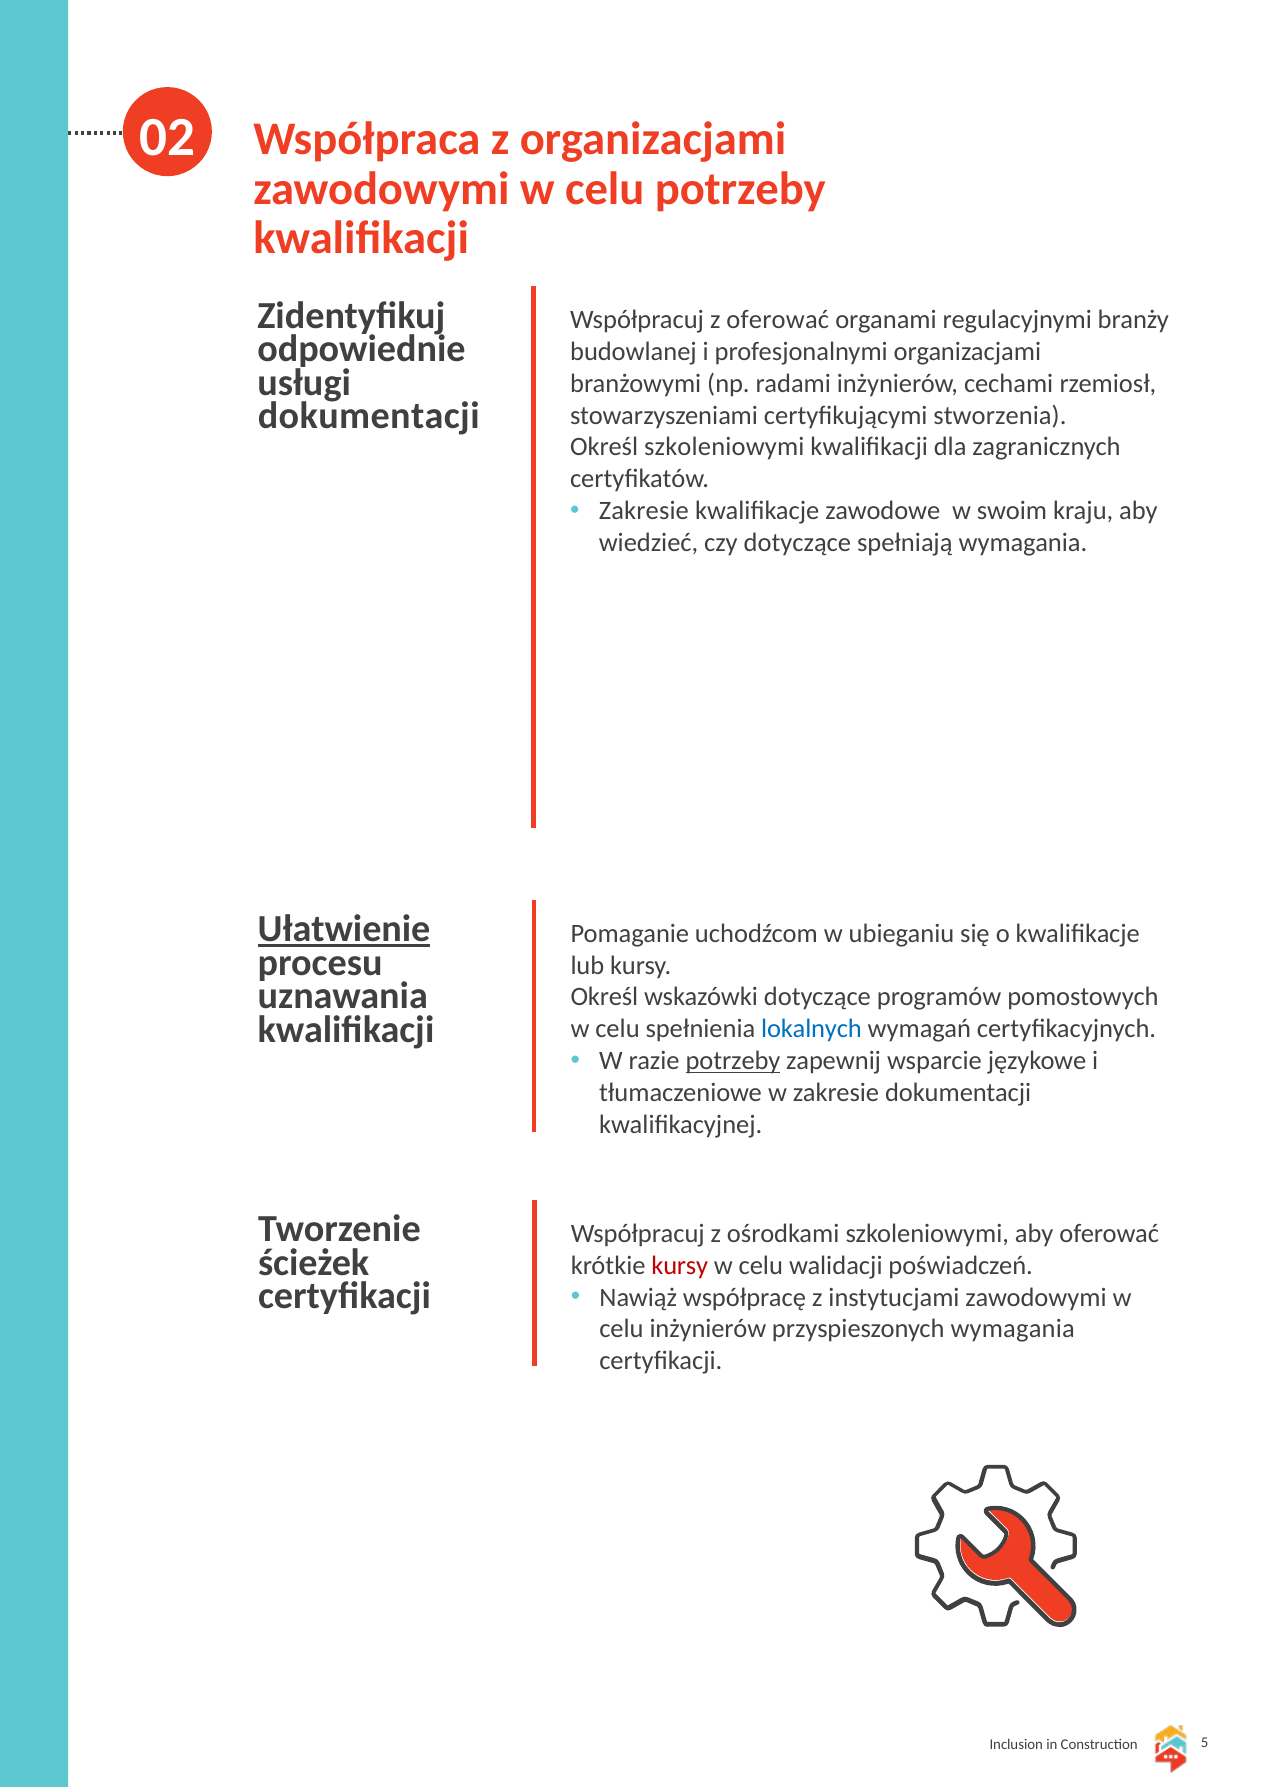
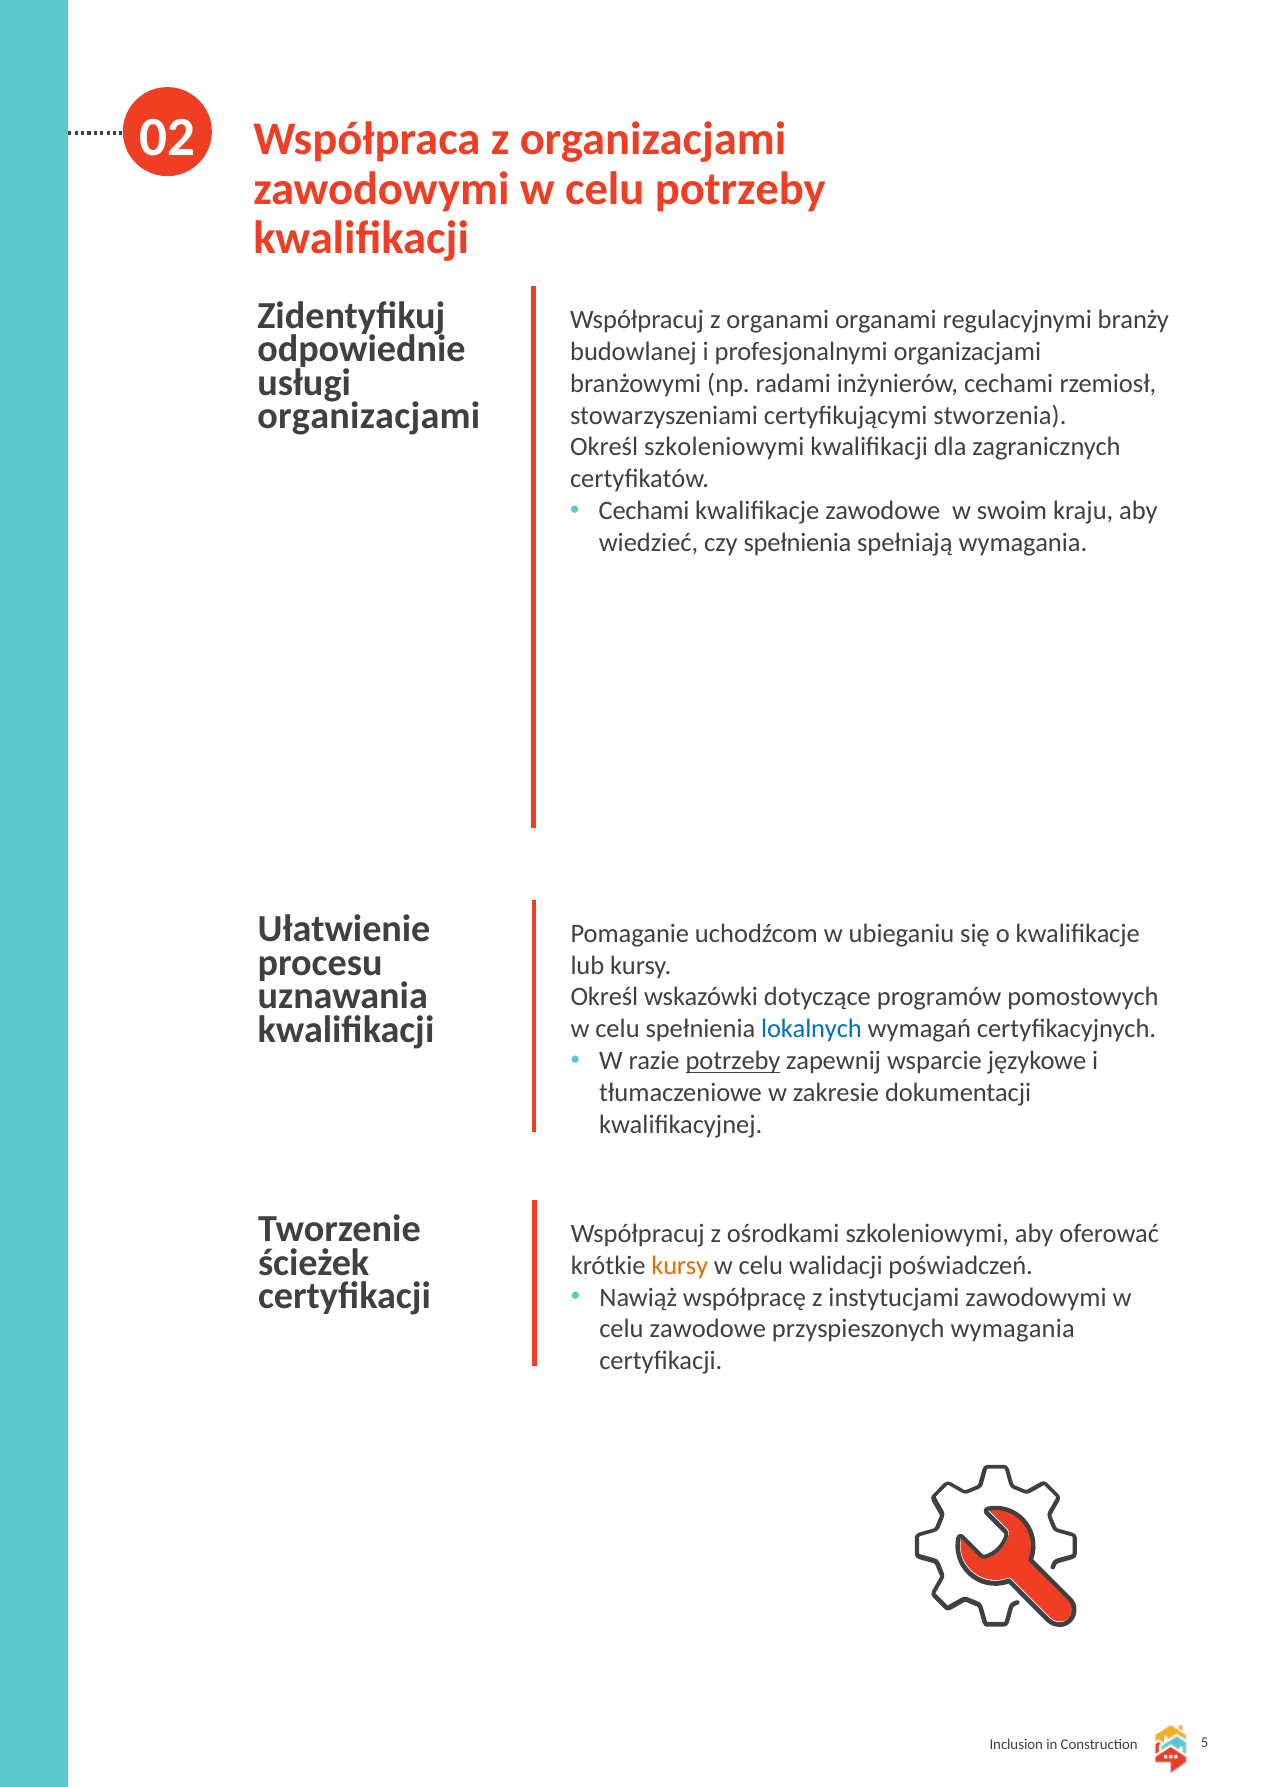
z oferować: oferować -> organami
dokumentacji at (369, 416): dokumentacji -> organizacjami
Zakresie at (644, 511): Zakresie -> Cechami
czy dotyczące: dotyczące -> spełnienia
Ułatwienie underline: present -> none
kursy at (680, 1265) colour: red -> orange
celu inżynierów: inżynierów -> zawodowe
